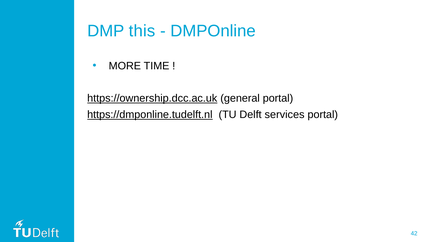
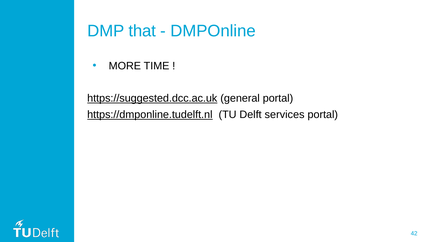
this: this -> that
https://ownership.dcc.ac.uk: https://ownership.dcc.ac.uk -> https://suggested.dcc.ac.uk
